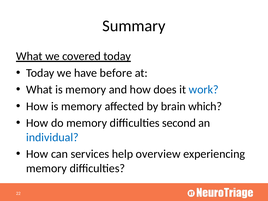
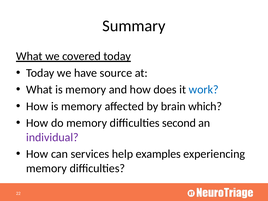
before: before -> source
individual colour: blue -> purple
overview: overview -> examples
